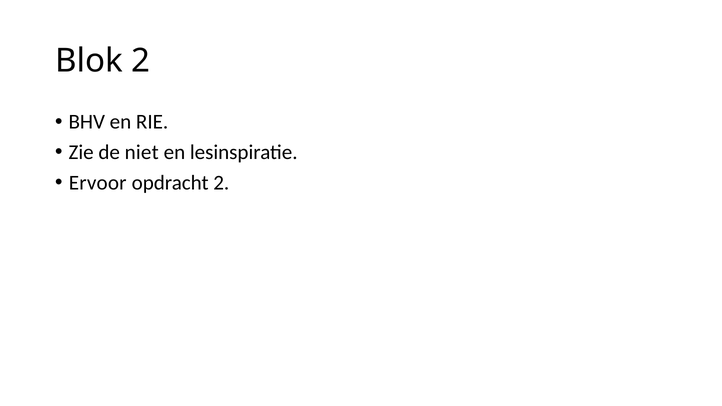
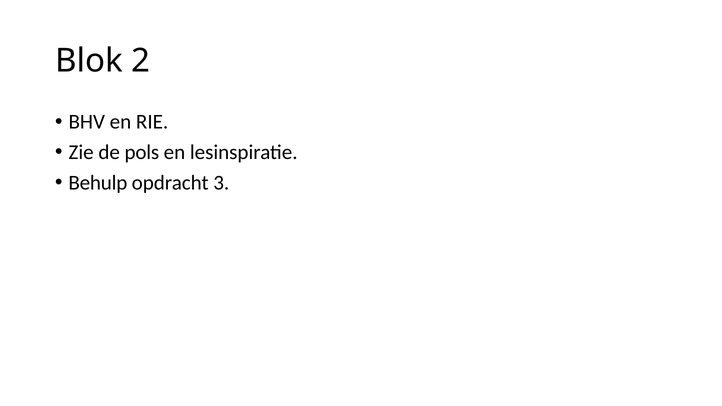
niet: niet -> pols
Ervoor: Ervoor -> Behulp
opdracht 2: 2 -> 3
